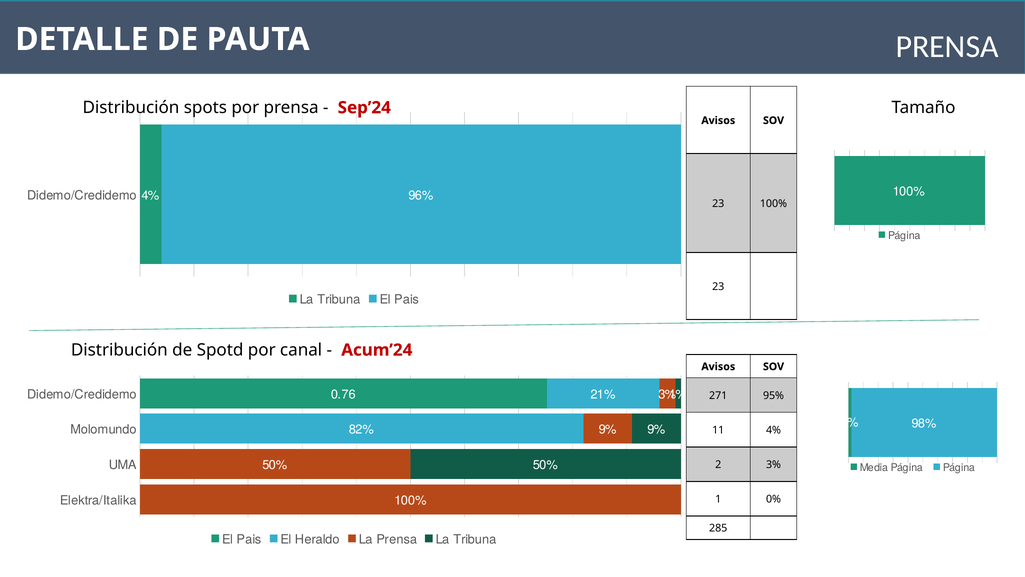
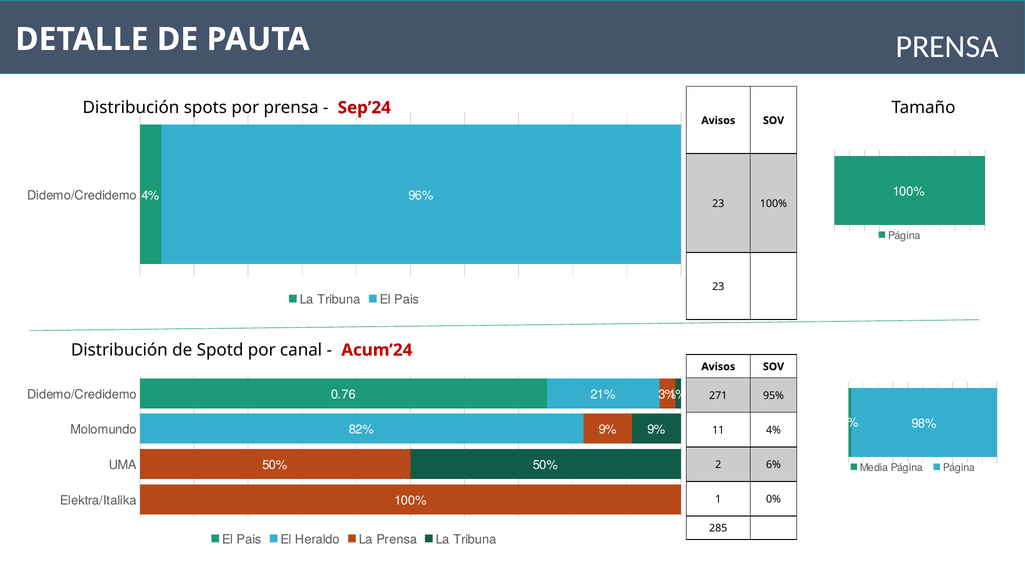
2 3%: 3% -> 6%
